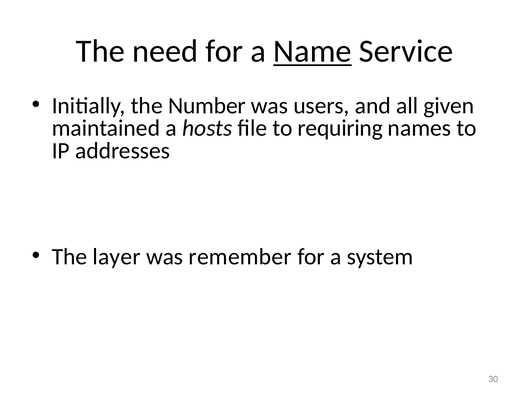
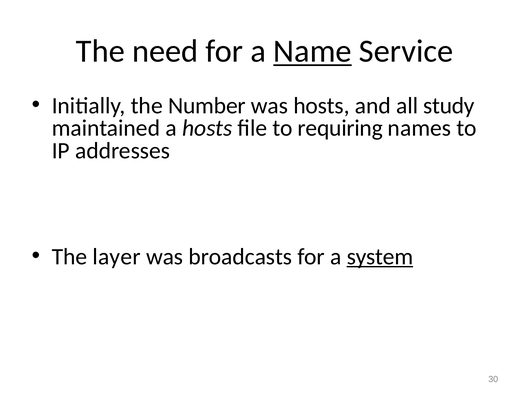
was users: users -> hosts
given: given -> study
remember: remember -> broadcasts
system underline: none -> present
